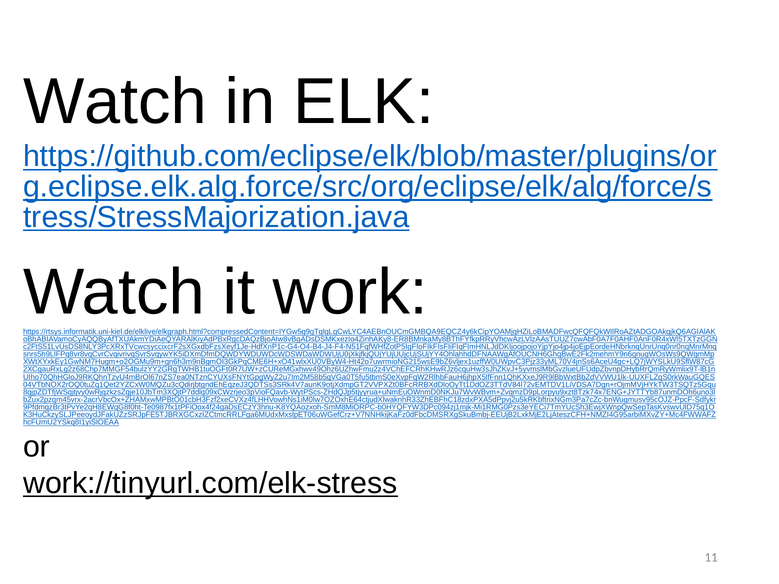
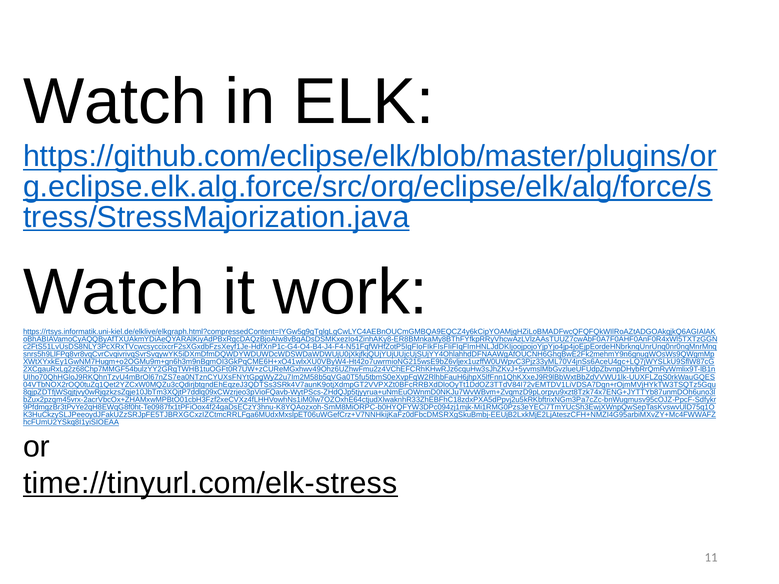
work://tinyurl.com/elk-stress: work://tinyurl.com/elk-stress -> time://tinyurl.com/elk-stress
